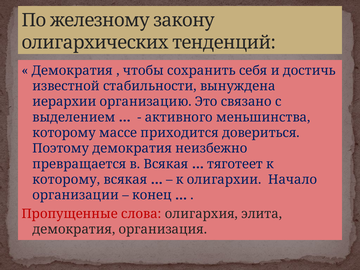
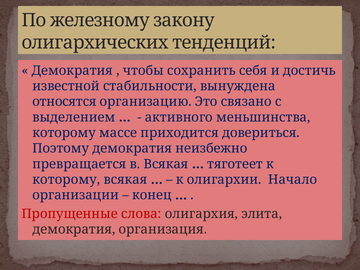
иерархии: иерархии -> относятся
